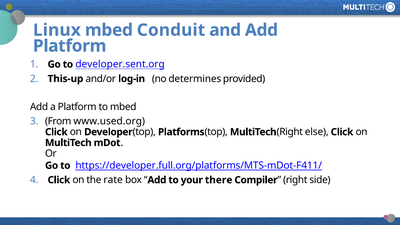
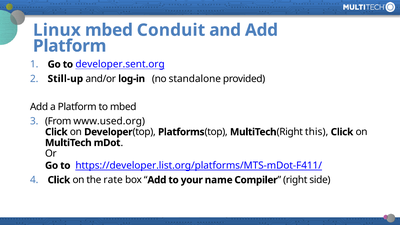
This-up: This-up -> Still-up
determines: determines -> standalone
else: else -> this
https://developer.full.org/platforms/MTS-mDot-F411/: https://developer.full.org/platforms/MTS-mDot-F411/ -> https://developer.list.org/platforms/MTS-mDot-F411/
there: there -> name
